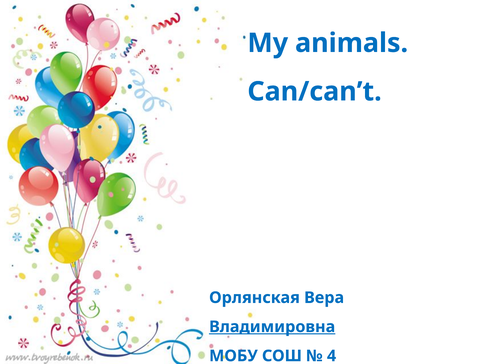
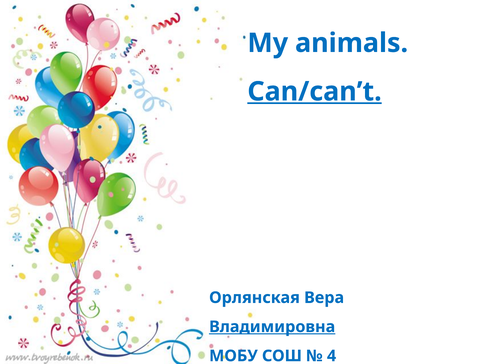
Can/can’t underline: none -> present
